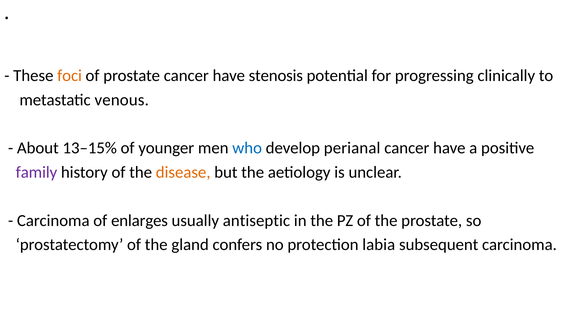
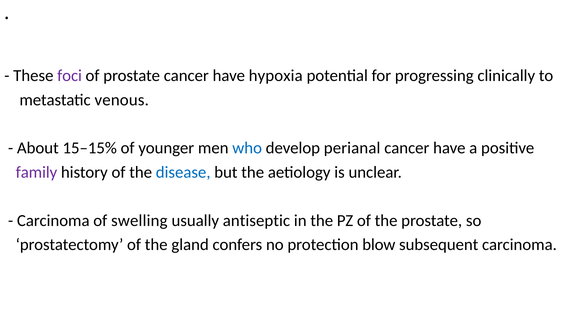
foci colour: orange -> purple
stenosis: stenosis -> hypoxia
13–15%: 13–15% -> 15–15%
disease colour: orange -> blue
enlarges: enlarges -> swelling
labia: labia -> blow
